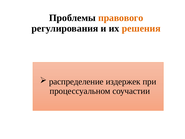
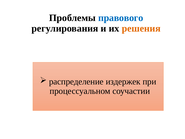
правового colour: orange -> blue
